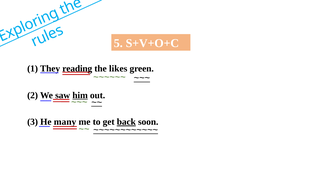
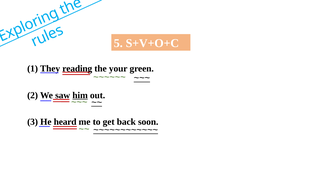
likes: likes -> your
many: many -> heard
back underline: present -> none
